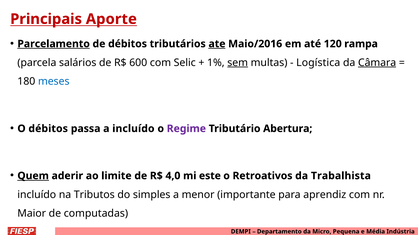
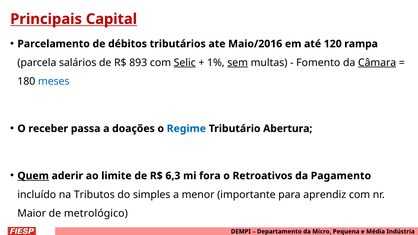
Aporte: Aporte -> Capital
Parcelamento underline: present -> none
ate underline: present -> none
600: 600 -> 893
Selic underline: none -> present
Logística: Logística -> Fomento
O débitos: débitos -> receber
a incluído: incluído -> doações
Regime colour: purple -> blue
4,0: 4,0 -> 6,3
este: este -> fora
Trabalhista: Trabalhista -> Pagamento
computadas: computadas -> metrológico
